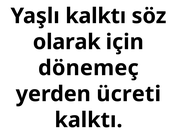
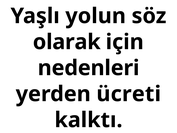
Yaşlı kalktı: kalktı -> yolun
dönemeç: dönemeç -> nedenleri
